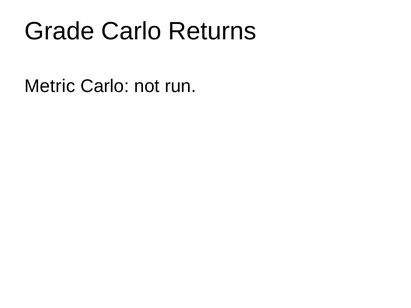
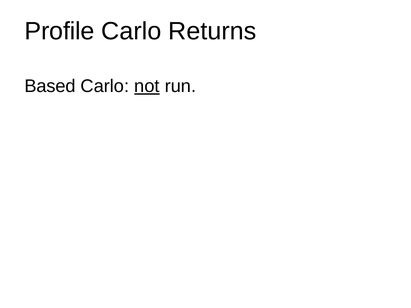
Grade: Grade -> Profile
Metric: Metric -> Based
not underline: none -> present
